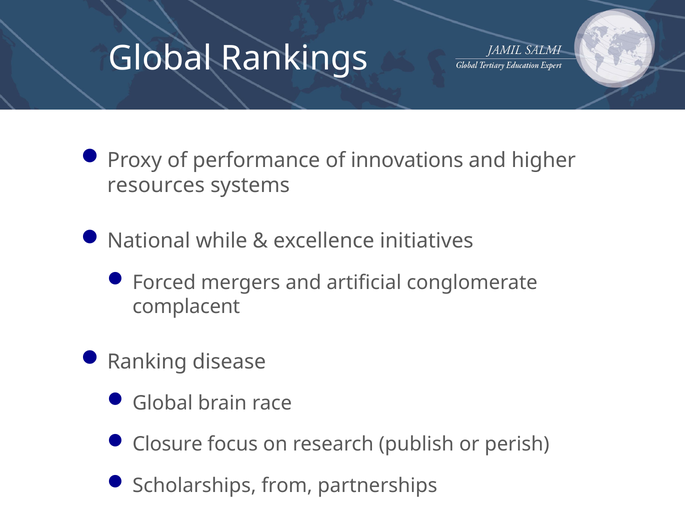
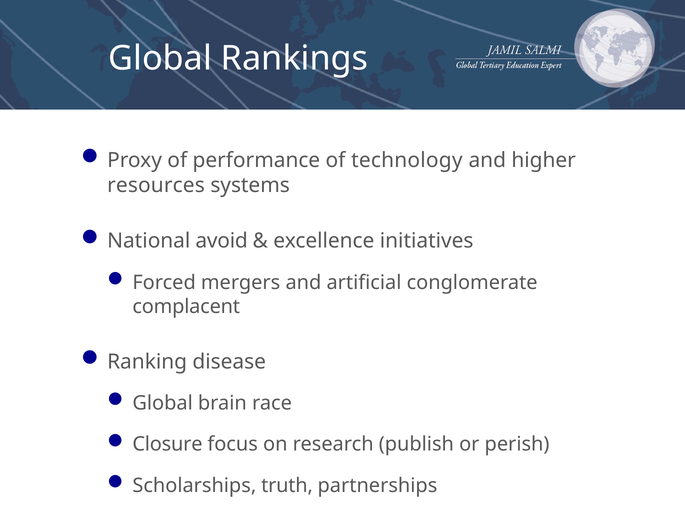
innovations: innovations -> technology
while: while -> avoid
from: from -> truth
